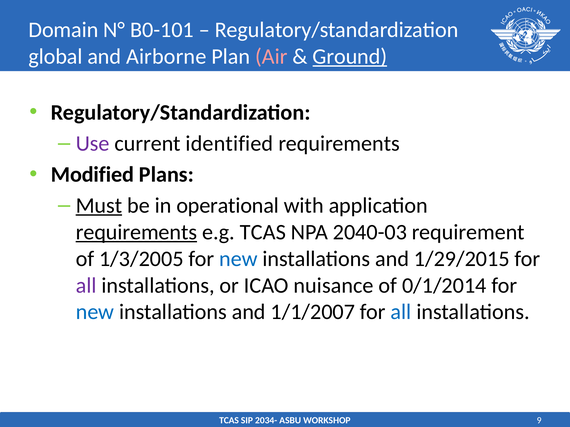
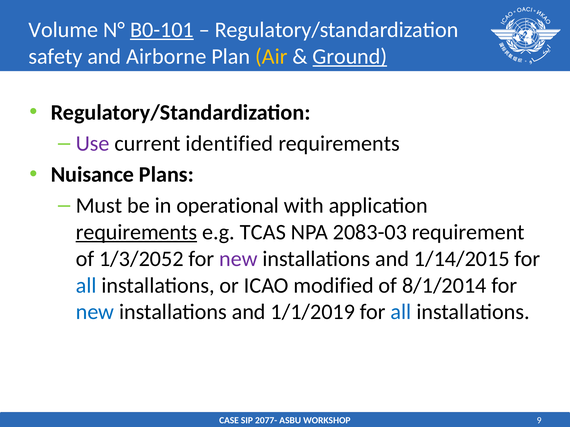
Domain: Domain -> Volume
B0-101 underline: none -> present
global: global -> safety
Air colour: pink -> yellow
Modified: Modified -> Nuisance
Must underline: present -> none
2040-03: 2040-03 -> 2083-03
1/3/2005: 1/3/2005 -> 1/3/2052
new at (238, 259) colour: blue -> purple
1/29/2015: 1/29/2015 -> 1/14/2015
all at (86, 286) colour: purple -> blue
nuisance: nuisance -> modified
0/1/2014: 0/1/2014 -> 8/1/2014
1/1/2007: 1/1/2007 -> 1/1/2019
TCAS at (229, 421): TCAS -> CASE
2034-: 2034- -> 2077-
